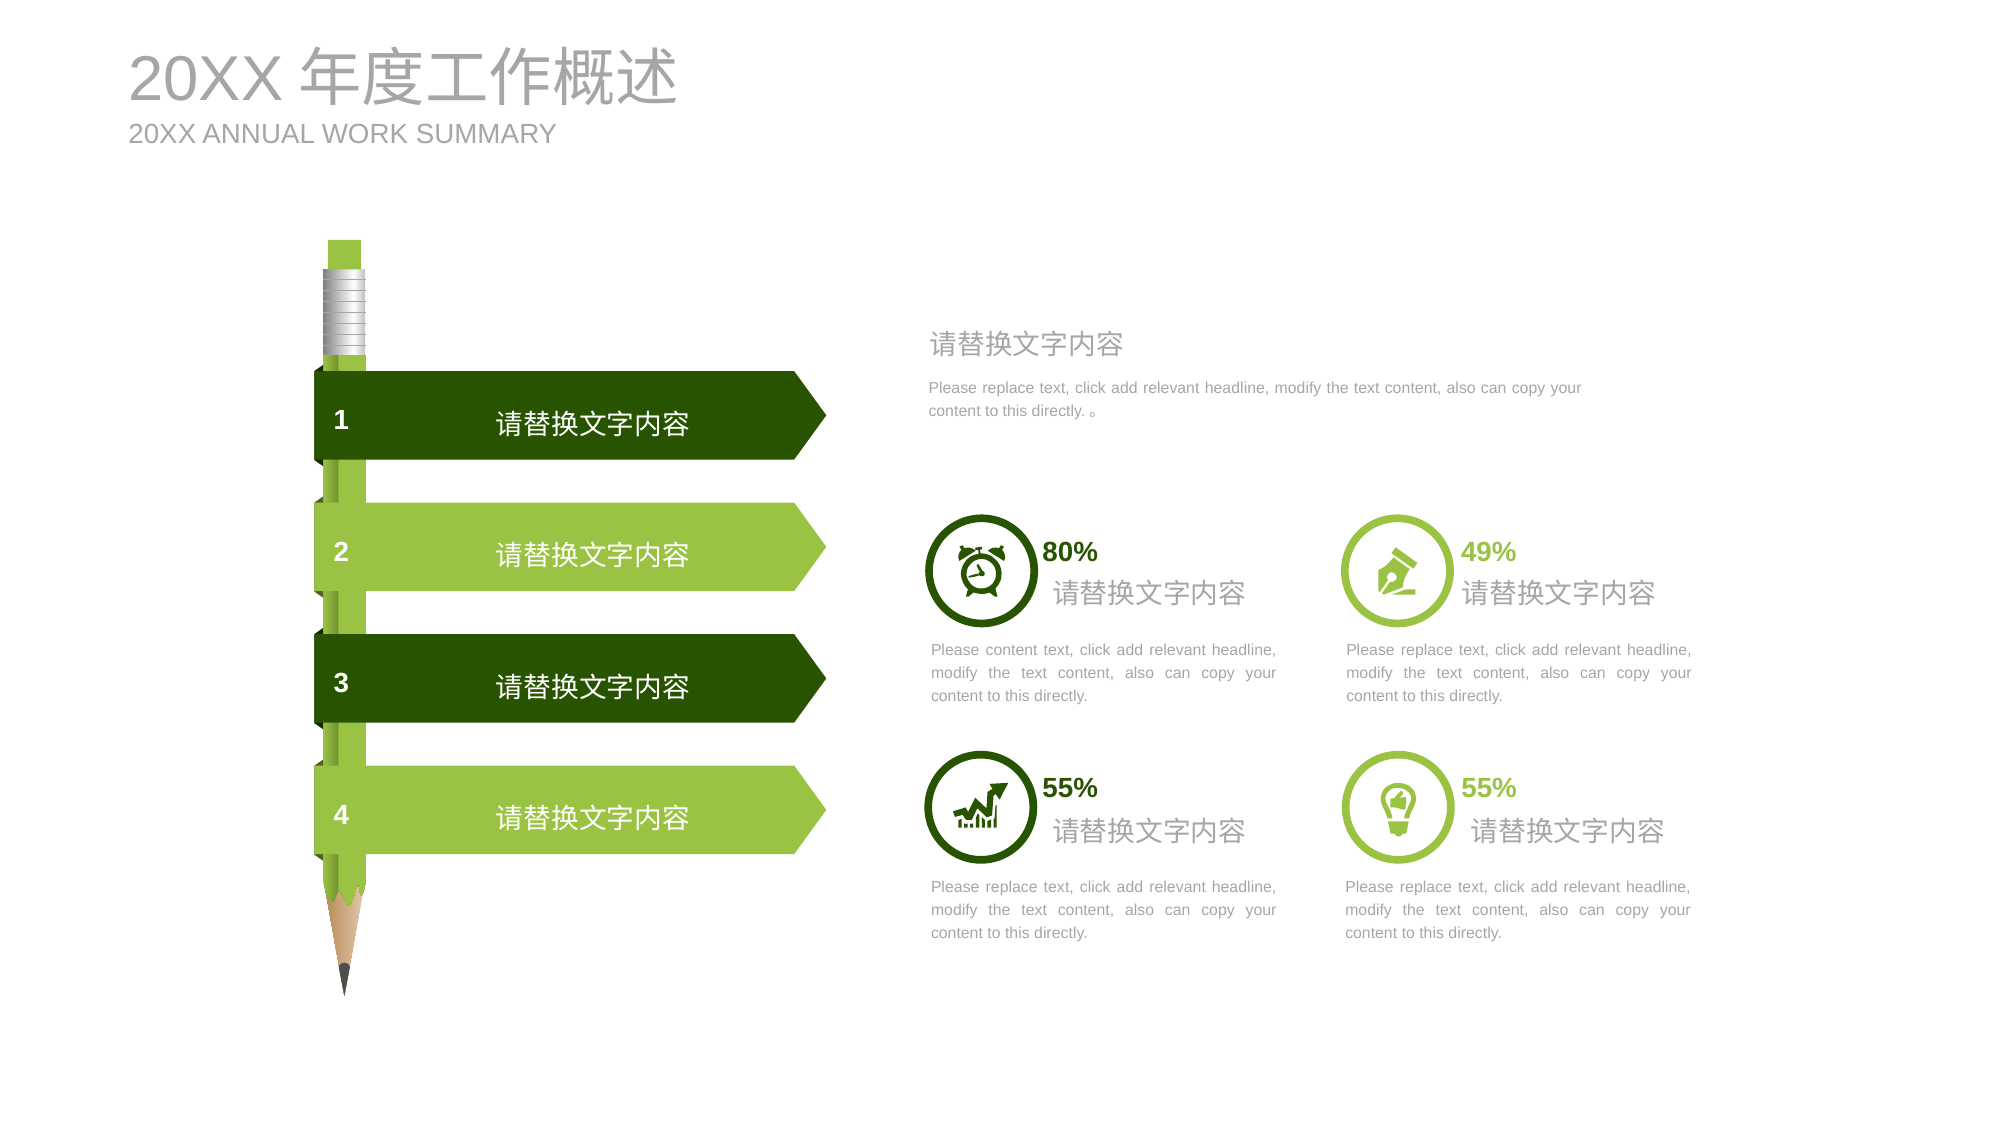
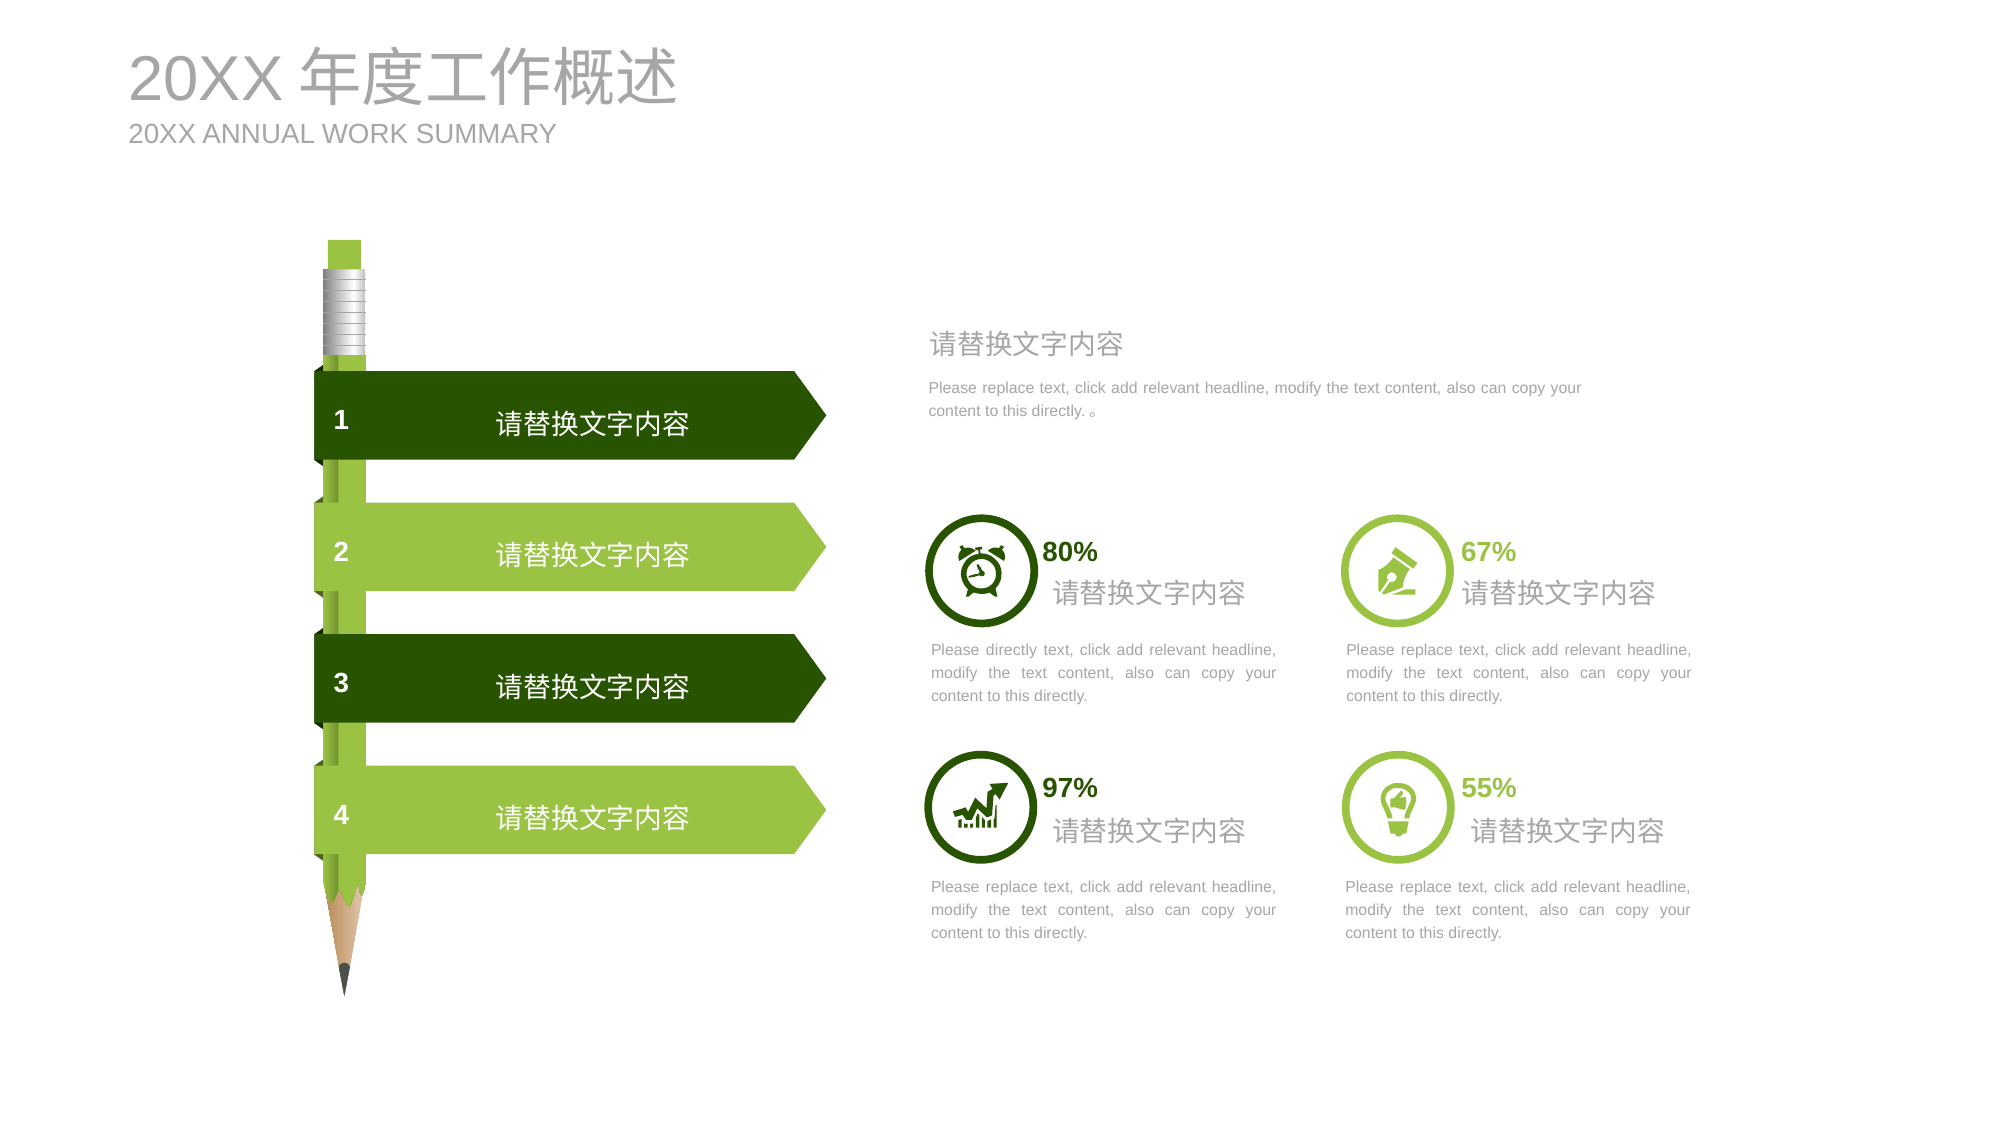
49%: 49% -> 67%
Please content: content -> directly
55% at (1070, 788): 55% -> 97%
